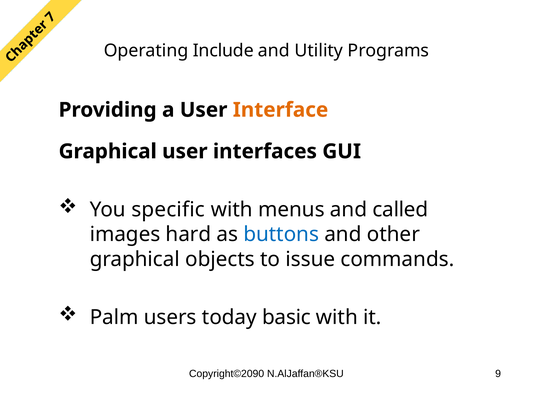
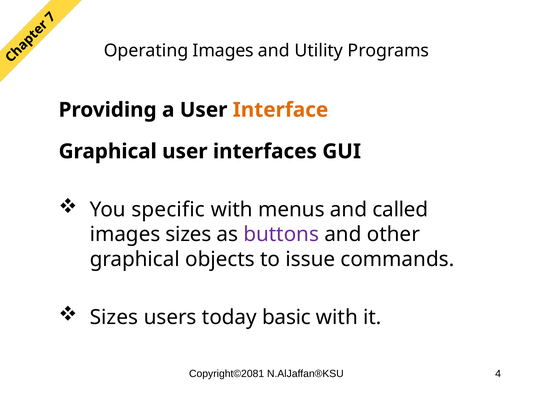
Operating Include: Include -> Images
images hard: hard -> sizes
buttons colour: blue -> purple
Palm at (114, 317): Palm -> Sizes
Copyright©2090: Copyright©2090 -> Copyright©2081
9: 9 -> 4
